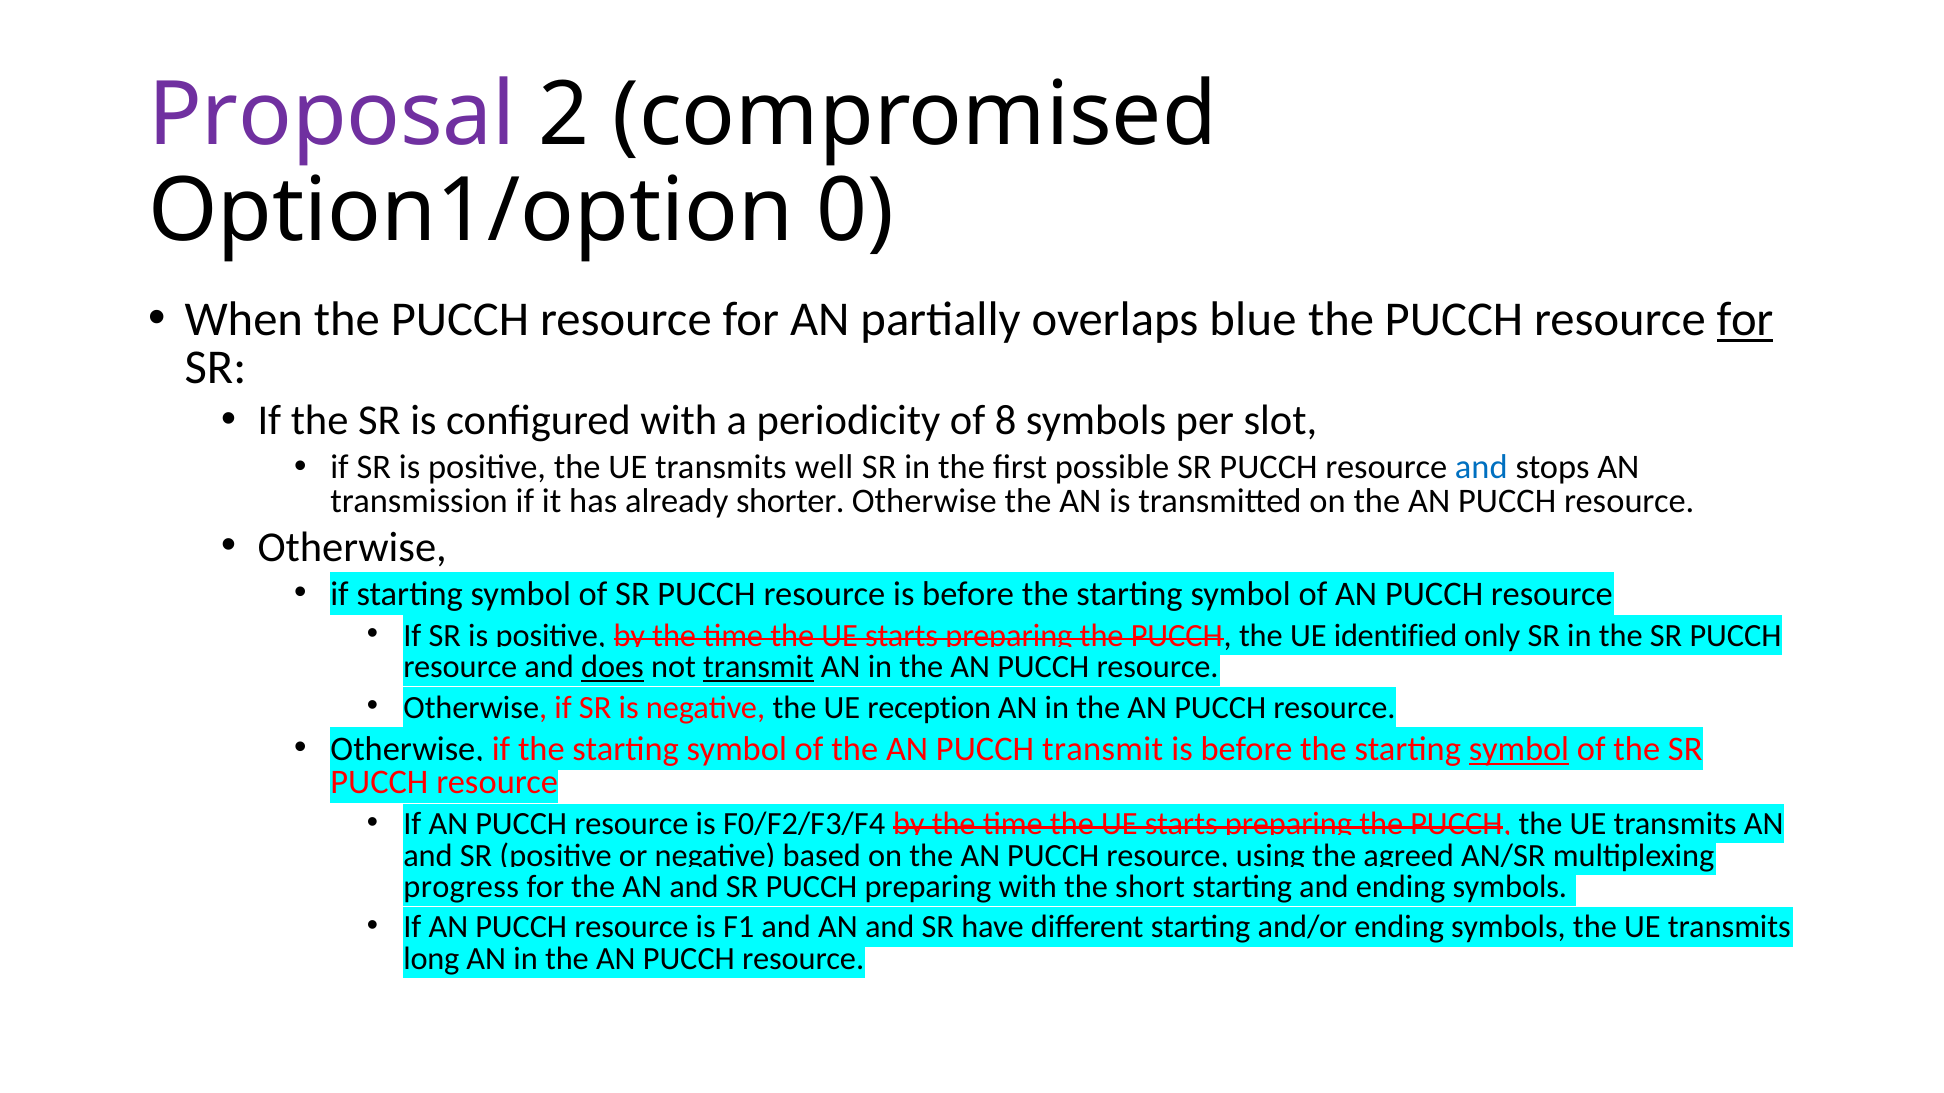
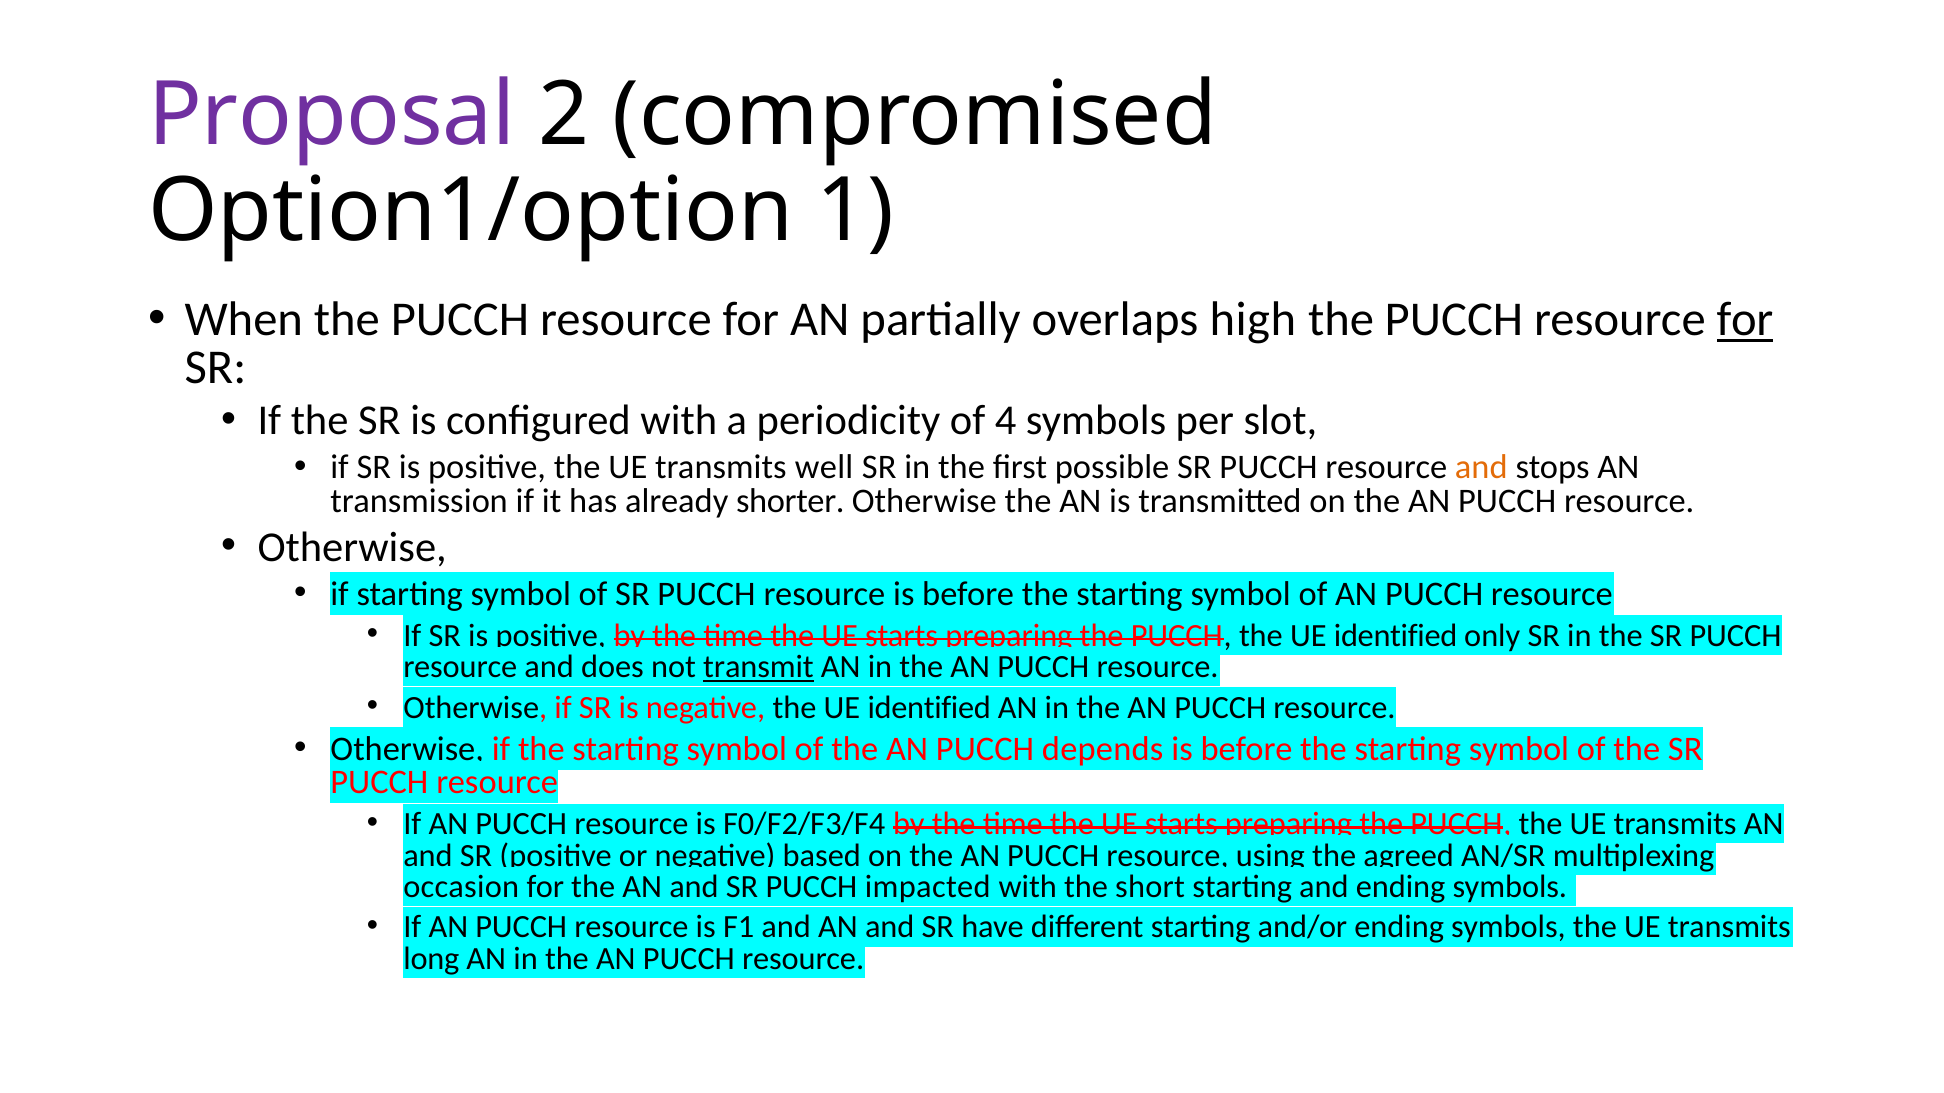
0: 0 -> 1
blue: blue -> high
8: 8 -> 4
and at (1481, 468) colour: blue -> orange
does underline: present -> none
negative the UE reception: reception -> identified
PUCCH transmit: transmit -> depends
symbol at (1519, 749) underline: present -> none
progress: progress -> occasion
PUCCH preparing: preparing -> impacted
